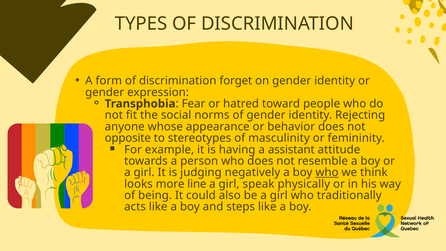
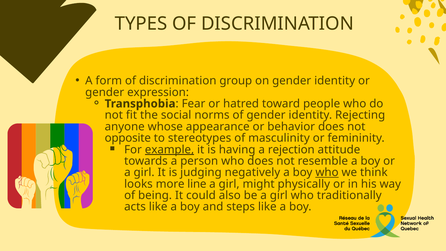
forget: forget -> group
example underline: none -> present
assistant: assistant -> rejection
speak: speak -> might
